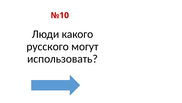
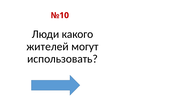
русского: русского -> жителей
